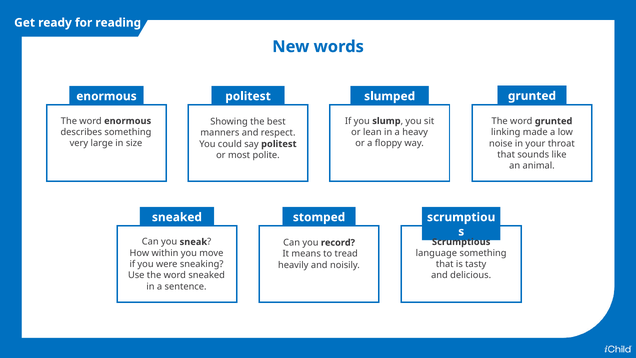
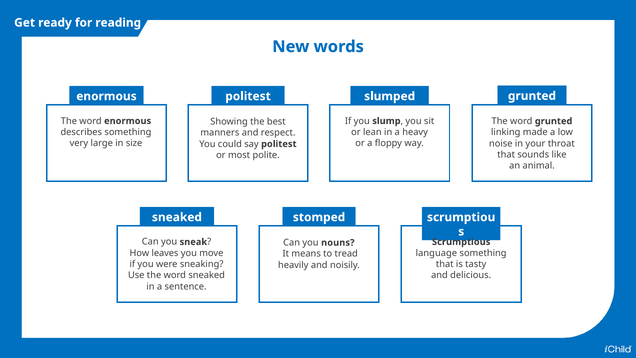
record: record -> nouns
within: within -> leaves
